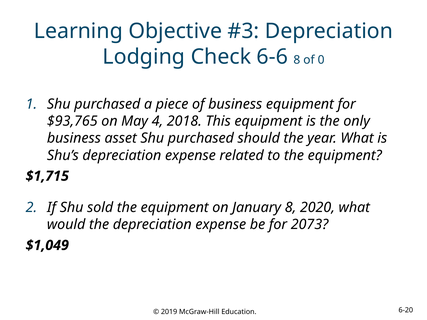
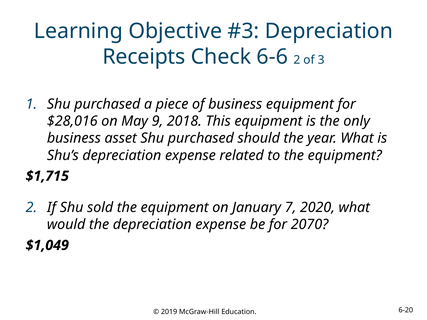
Lodging: Lodging -> Receipts
6-6 8: 8 -> 2
0: 0 -> 3
$93,765: $93,765 -> $28,016
4: 4 -> 9
January 8: 8 -> 7
2073: 2073 -> 2070
